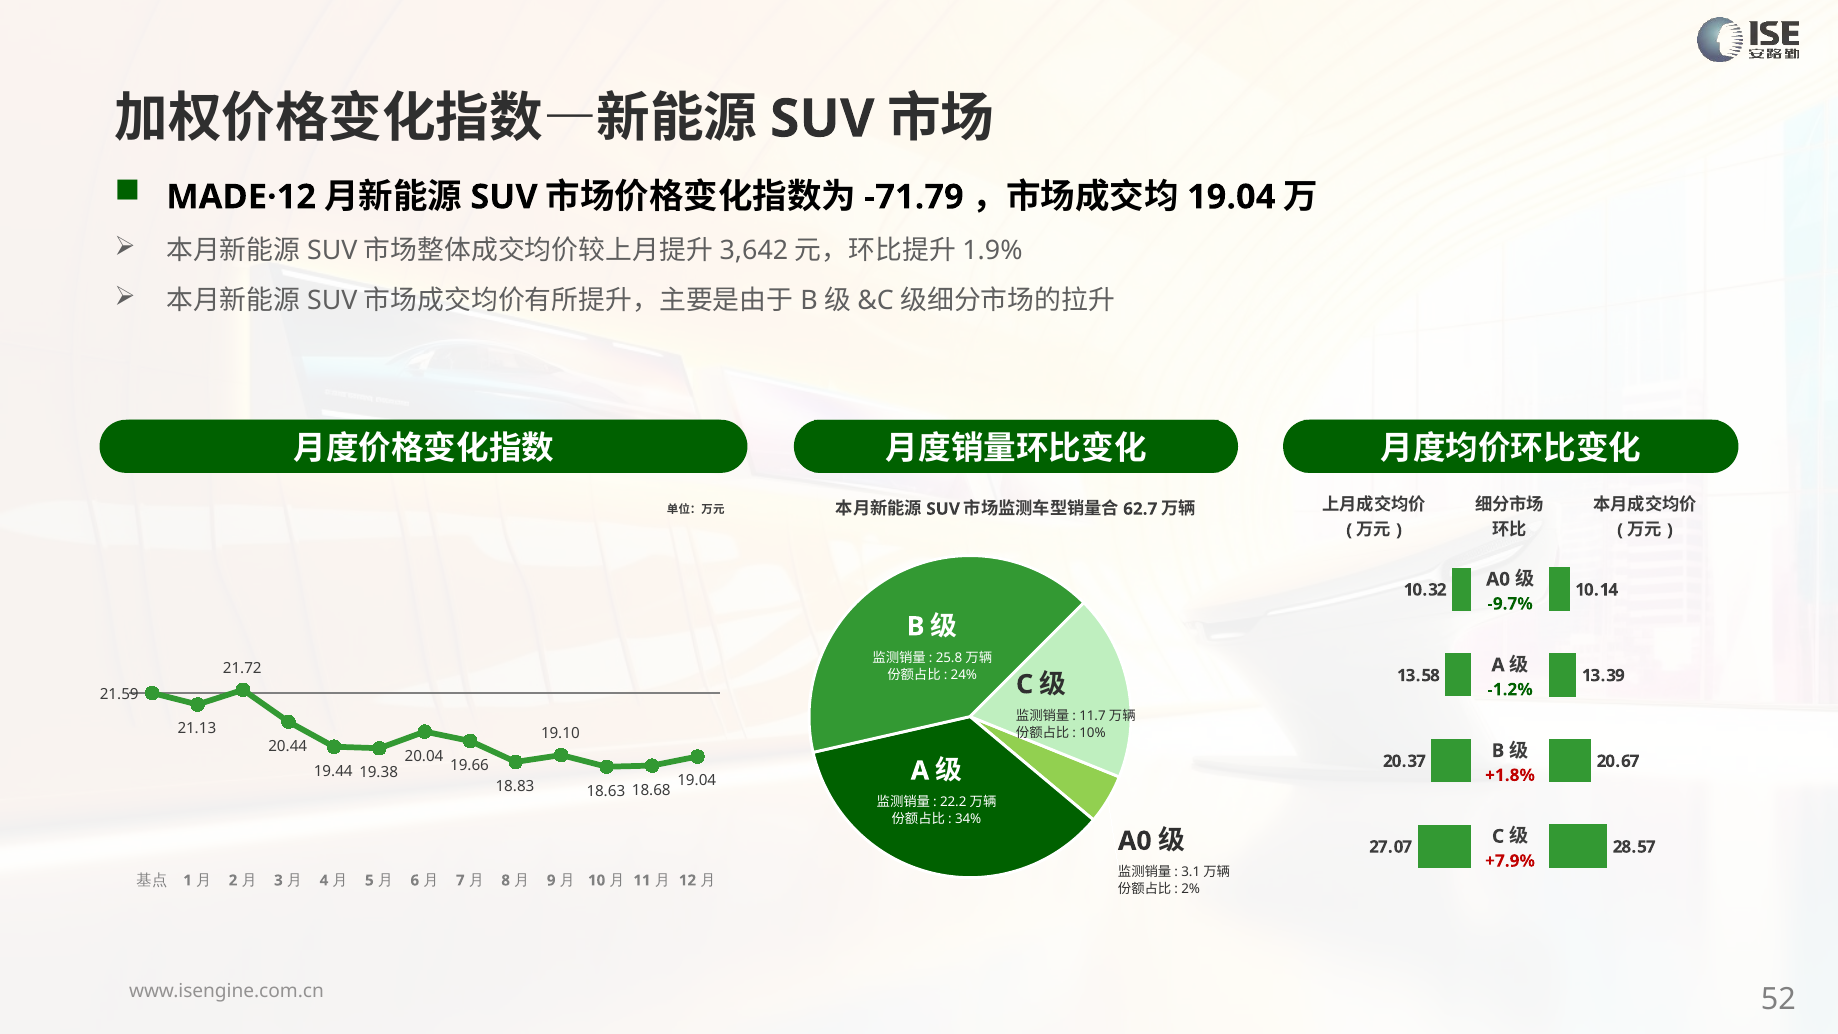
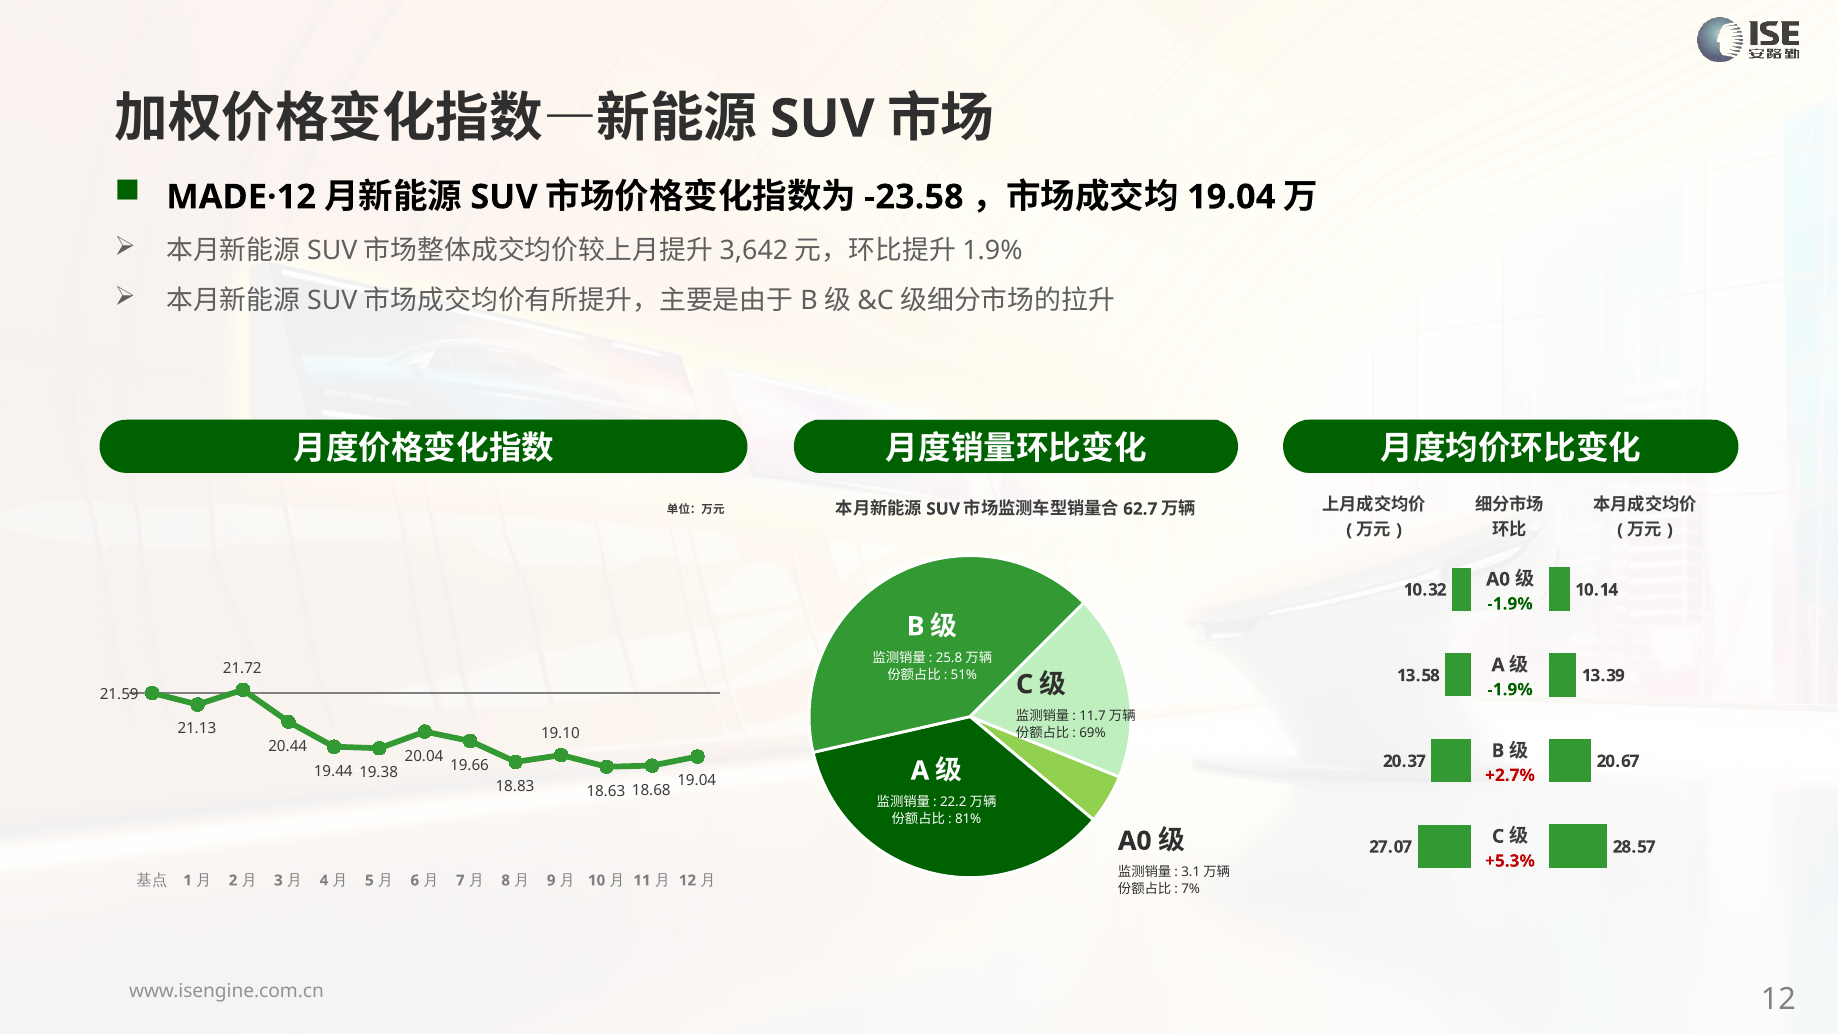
-71.79: -71.79 -> -23.58
-9.7% at (1510, 604): -9.7% -> -1.9%
24%: 24% -> 51%
-1.2% at (1510, 689): -1.2% -> -1.9%
10%: 10% -> 69%
+1.8%: +1.8% -> +2.7%
34%: 34% -> 81%
+7.9%: +7.9% -> +5.3%
2%: 2% -> 7%
52 at (1778, 999): 52 -> 12
